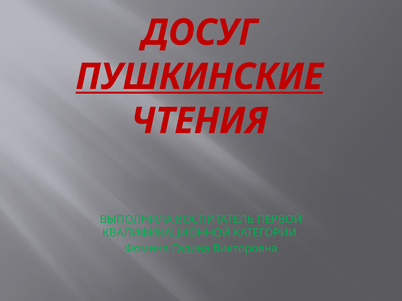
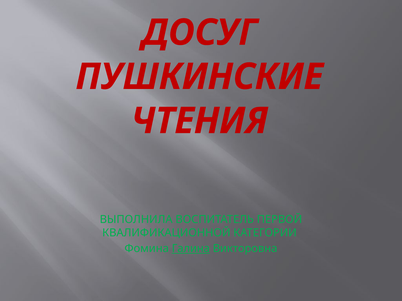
ПУШКИНСКИЕ underline: present -> none
